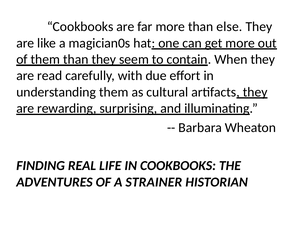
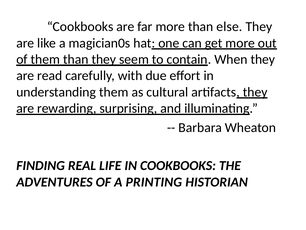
STRAINER: STRAINER -> PRINTING
